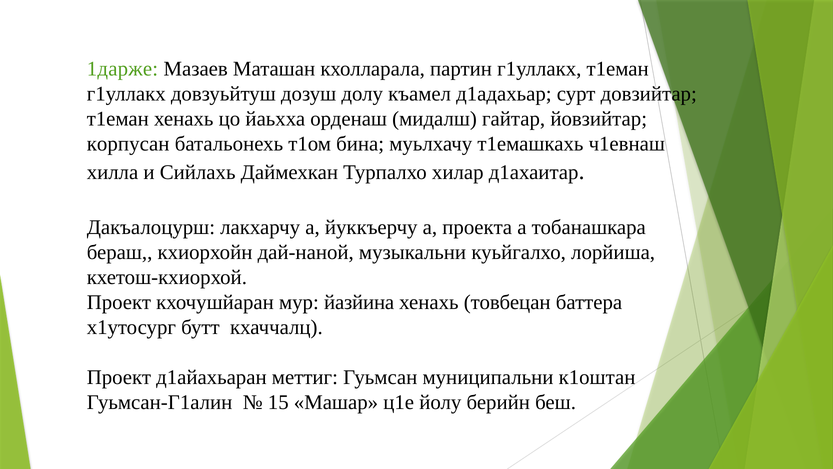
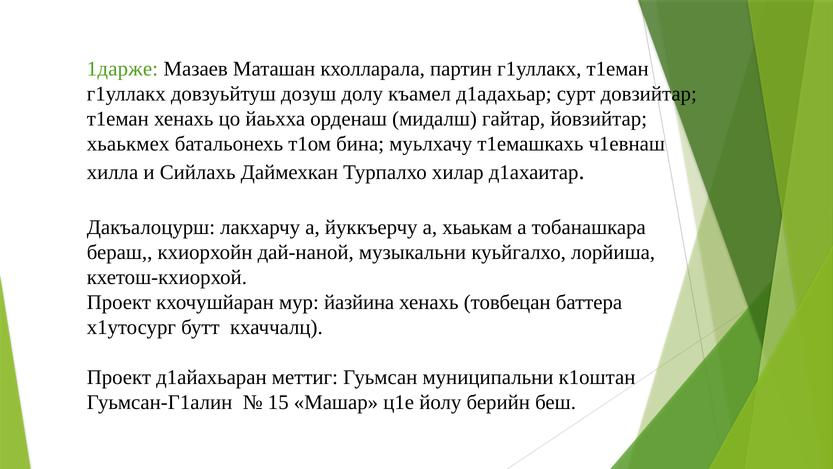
корпусан: корпусан -> хьаькмех
проекта: проекта -> хьаькам
